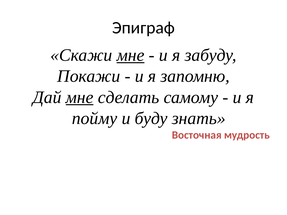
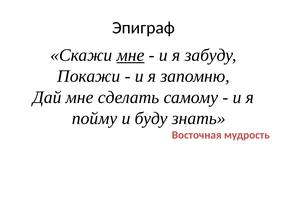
мне at (80, 97) underline: present -> none
